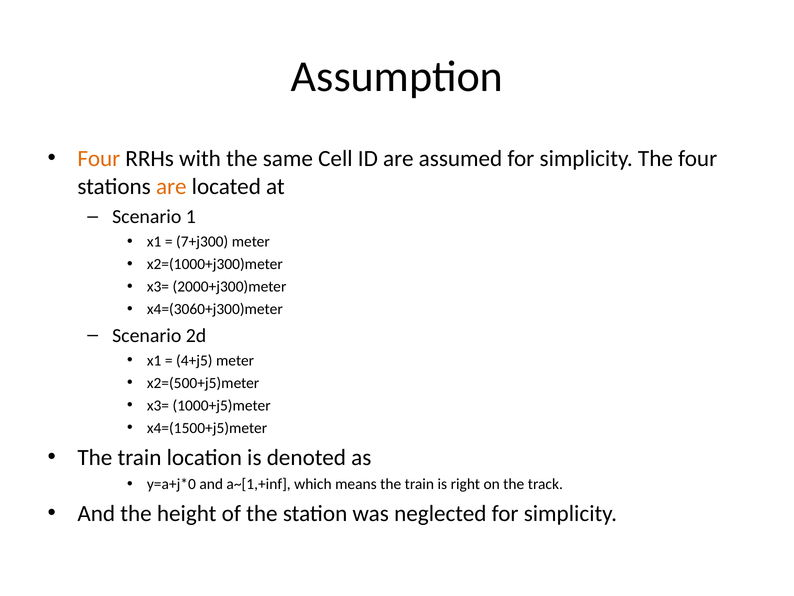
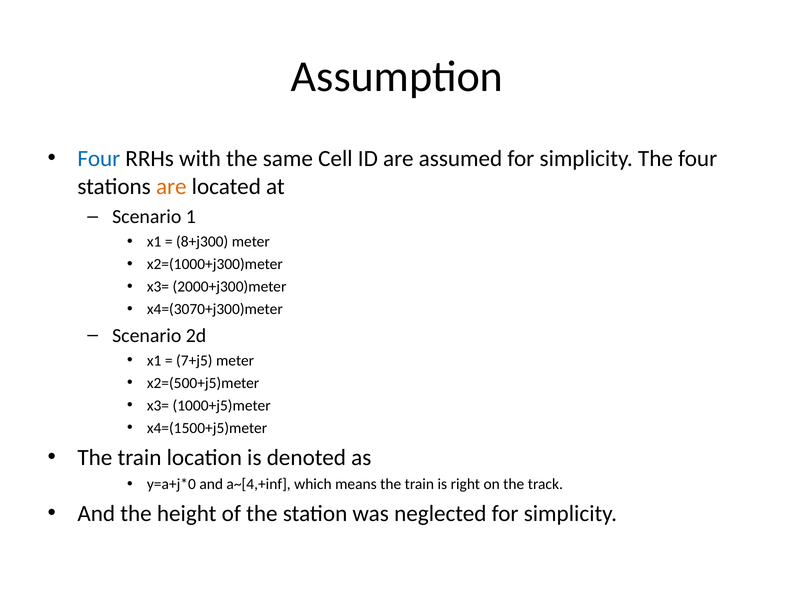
Four at (99, 158) colour: orange -> blue
7+j300: 7+j300 -> 8+j300
x4=(3060+j300)meter: x4=(3060+j300)meter -> x4=(3070+j300)meter
4+j5: 4+j5 -> 7+j5
a~[1,+inf: a~[1,+inf -> a~[4,+inf
